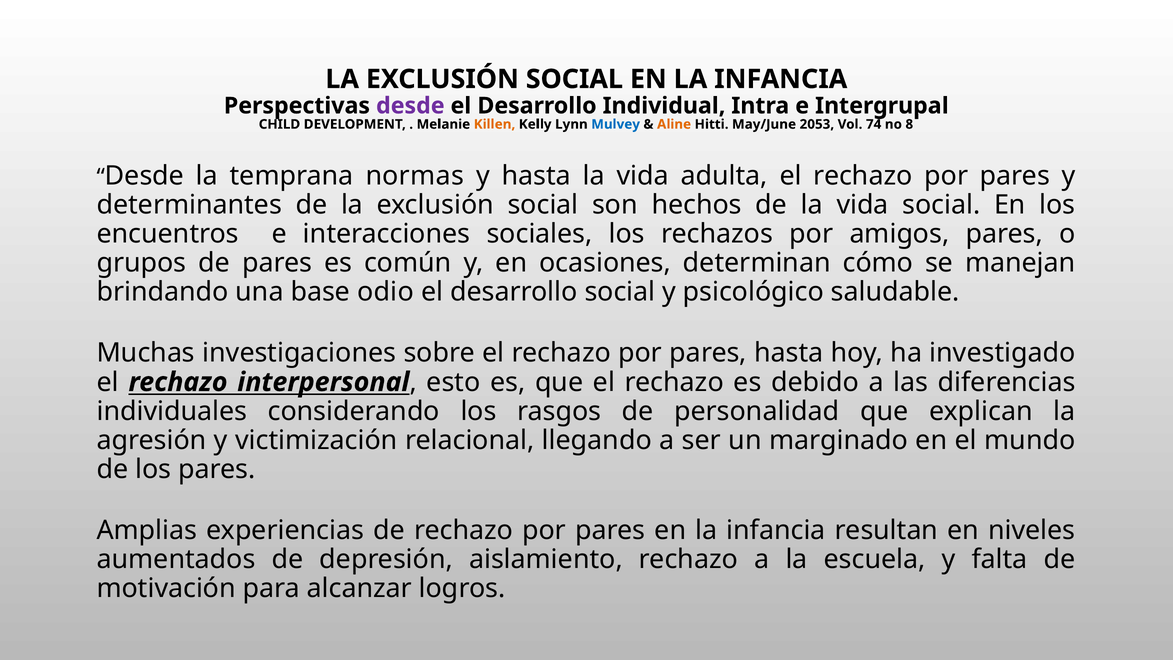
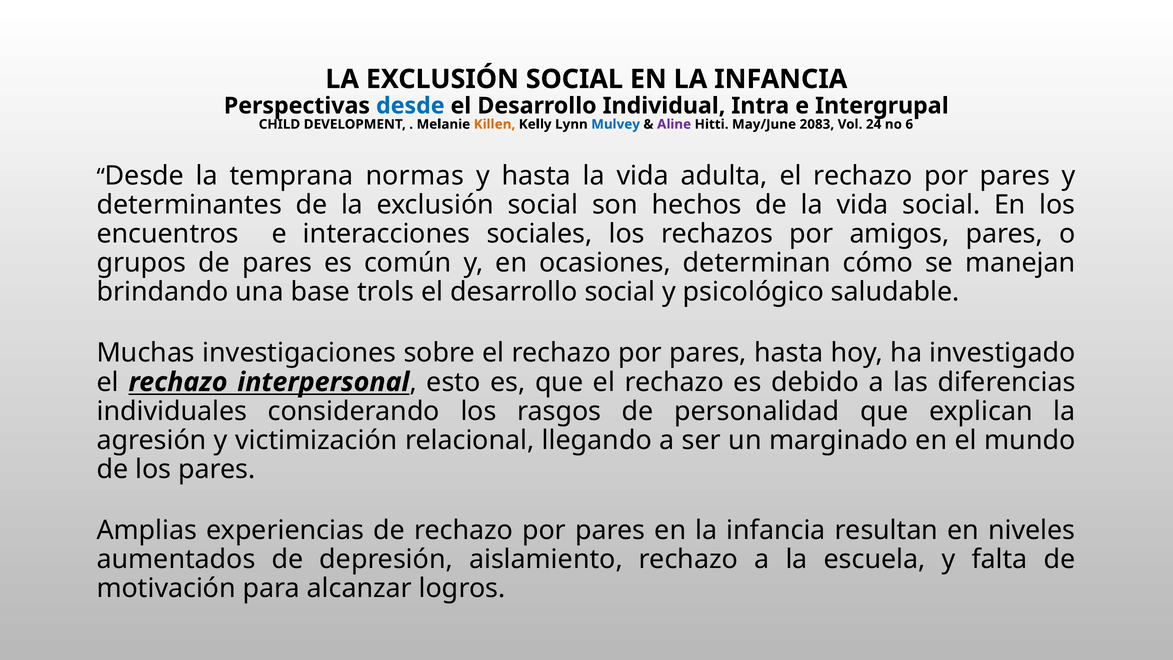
desde at (410, 106) colour: purple -> blue
Aline colour: orange -> purple
2053: 2053 -> 2083
74: 74 -> 24
8: 8 -> 6
odio: odio -> trols
